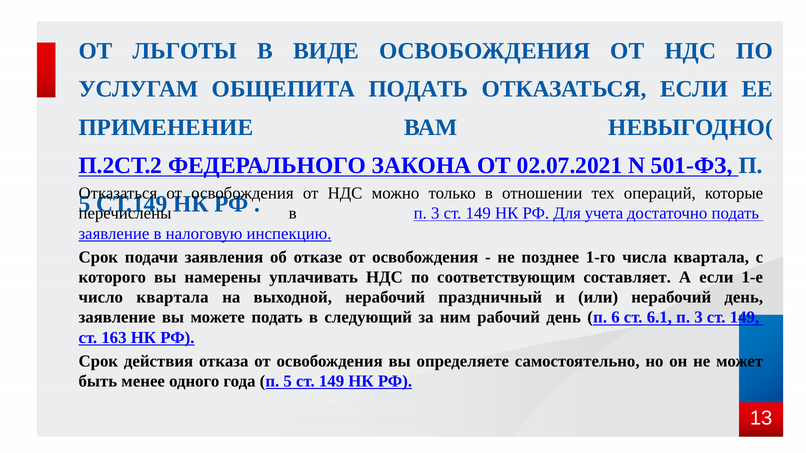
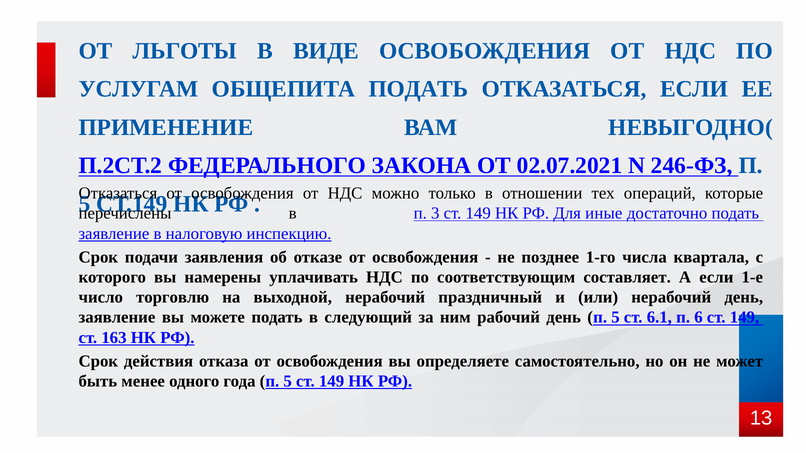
501-ФЗ: 501-ФЗ -> 246-ФЗ
учета: учета -> иные
число квартала: квартала -> торговлю
день п 6: 6 -> 5
6.1 п 3: 3 -> 6
